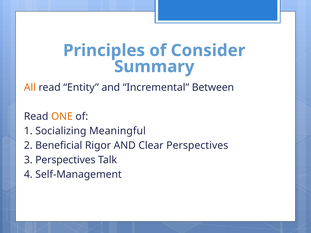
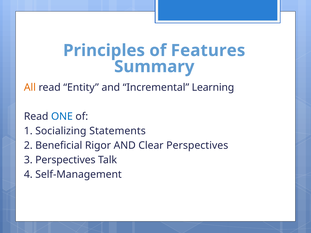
Consider: Consider -> Features
Between: Between -> Learning
ONE colour: orange -> blue
Meaningful: Meaningful -> Statements
